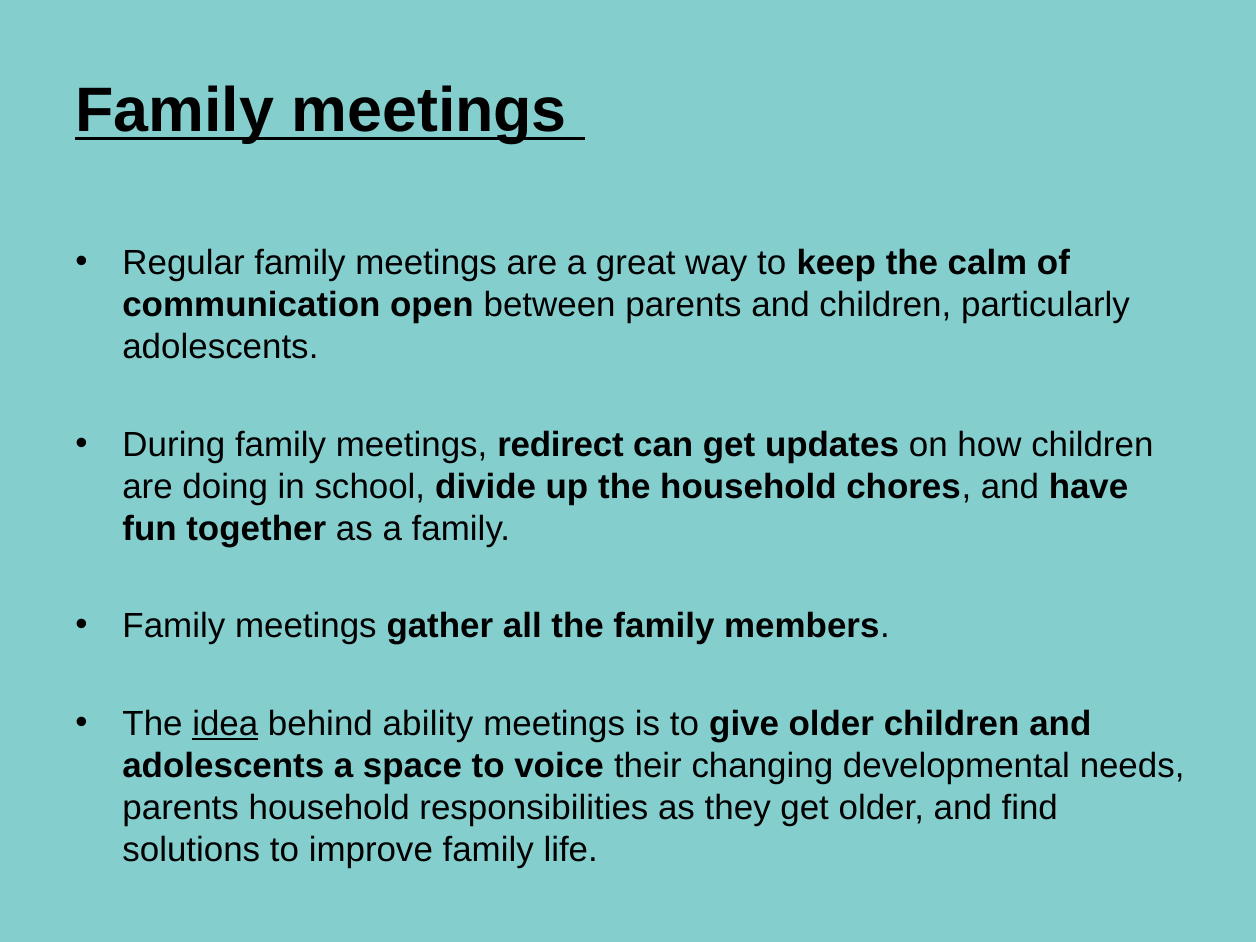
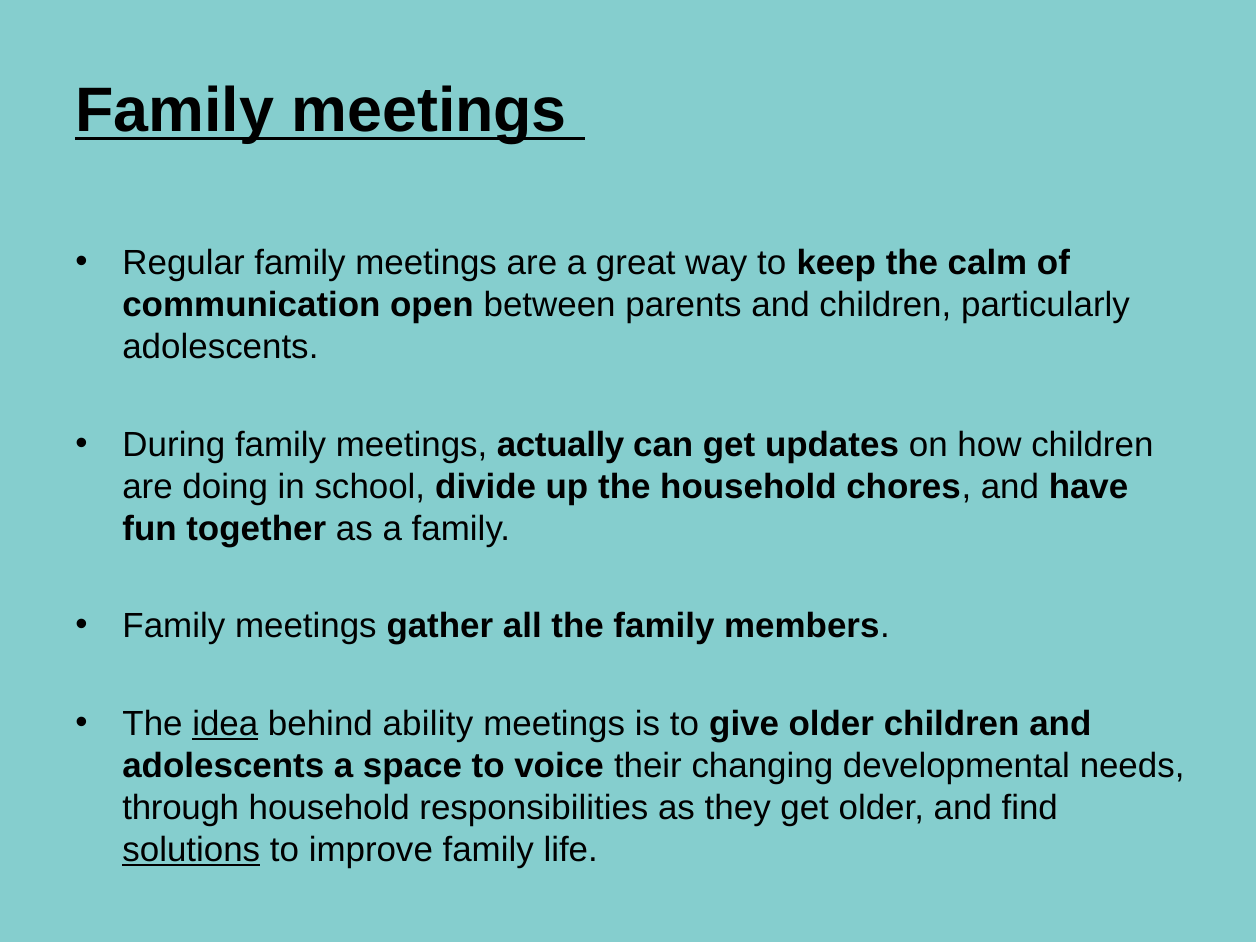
redirect: redirect -> actually
parents at (181, 808): parents -> through
solutions underline: none -> present
